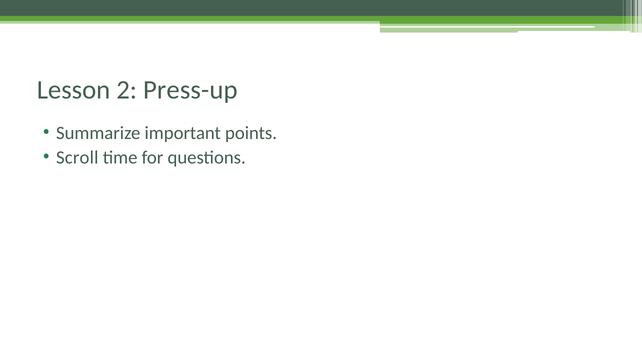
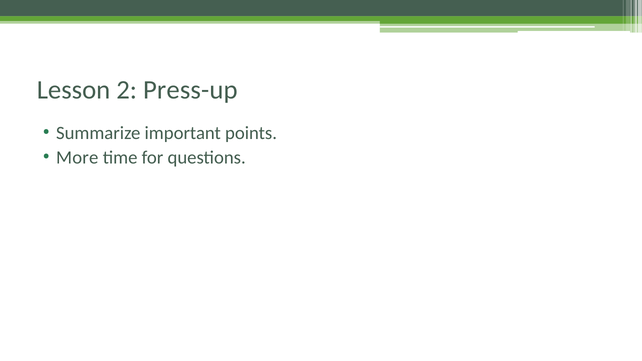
Scroll: Scroll -> More
